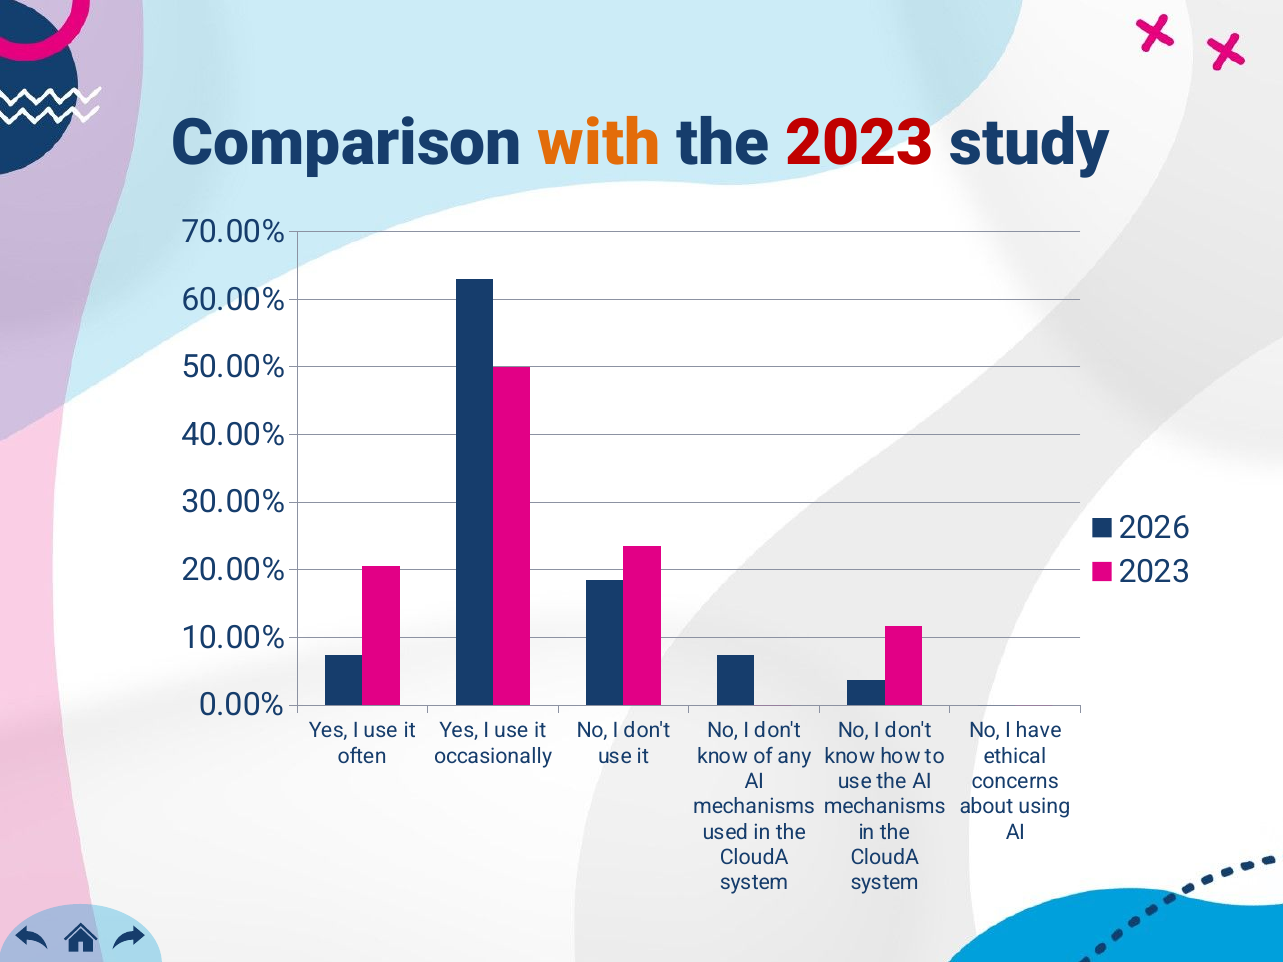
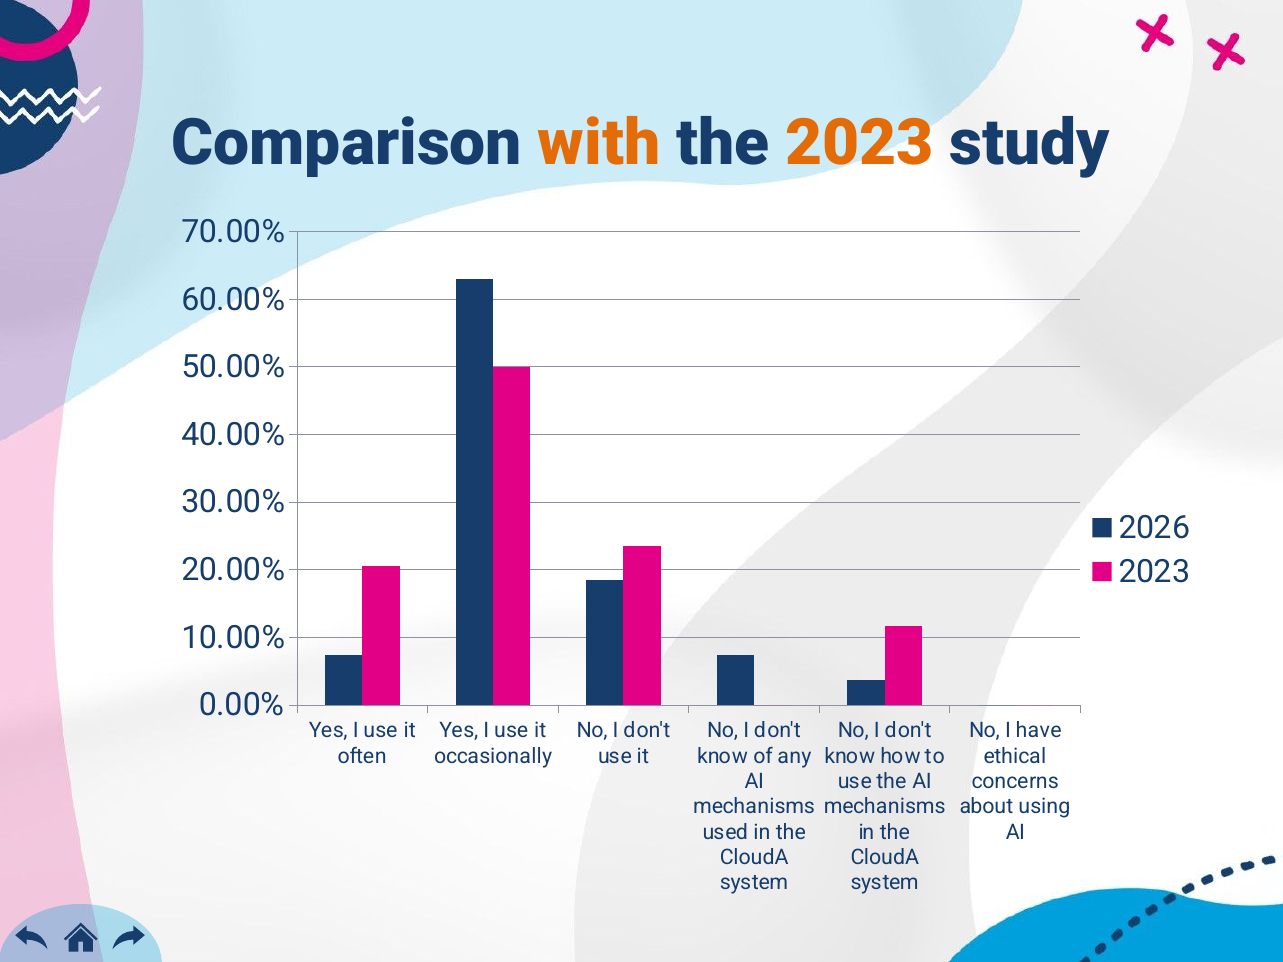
2023 at (859, 144) colour: red -> orange
